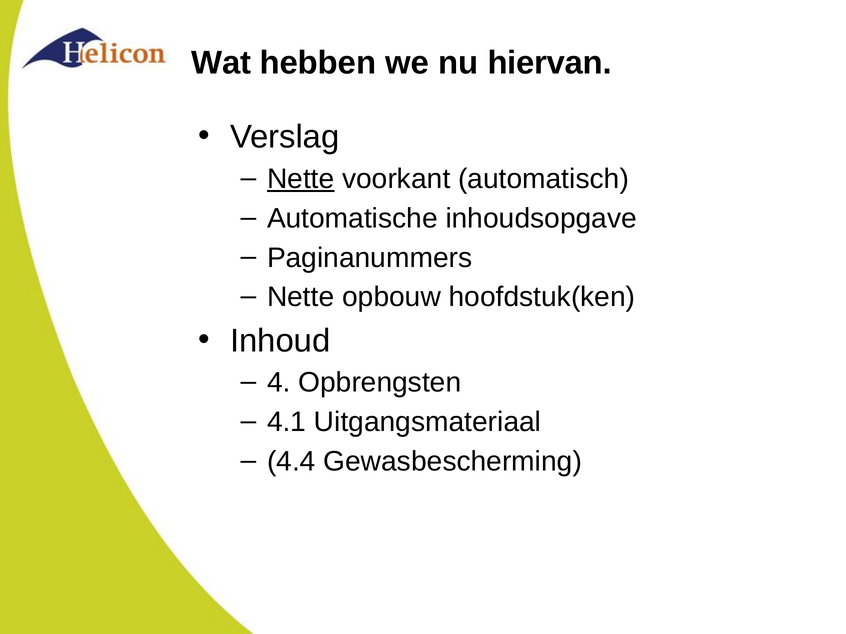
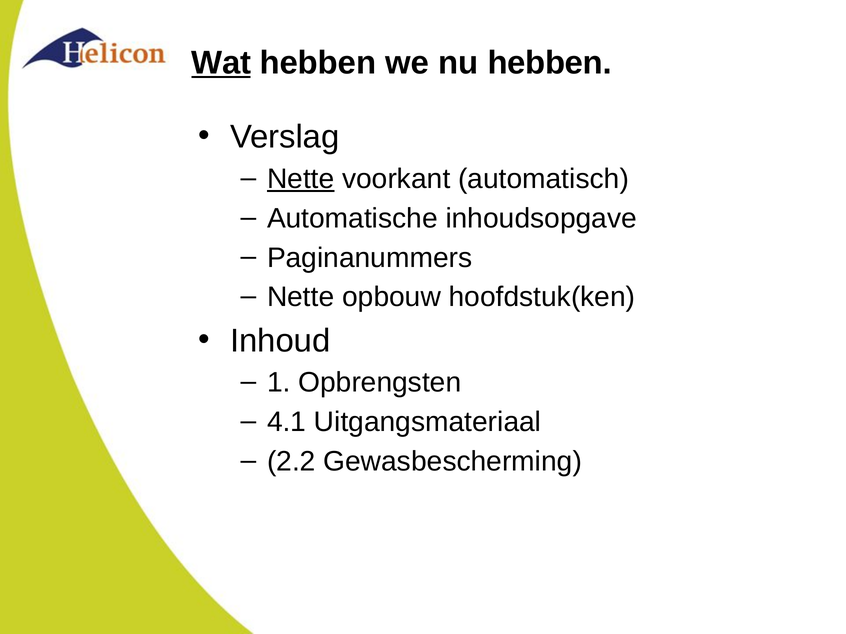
Wat underline: none -> present
nu hiervan: hiervan -> hebben
4: 4 -> 1
4.4: 4.4 -> 2.2
